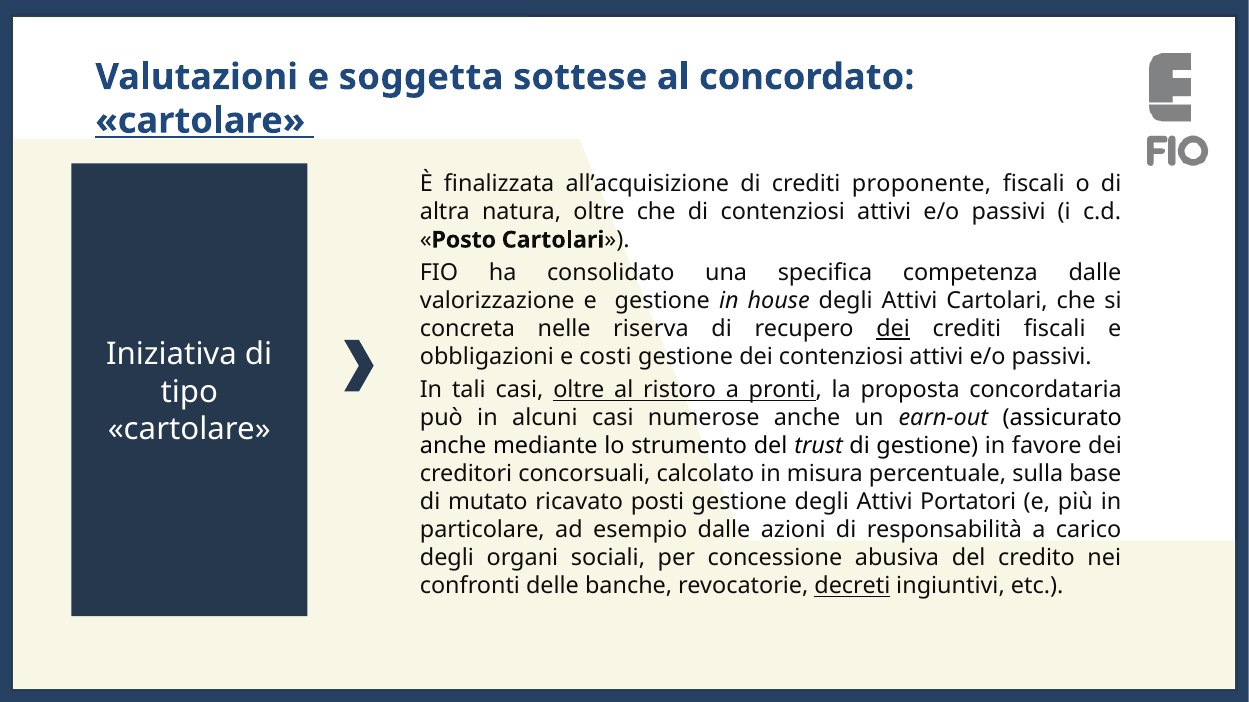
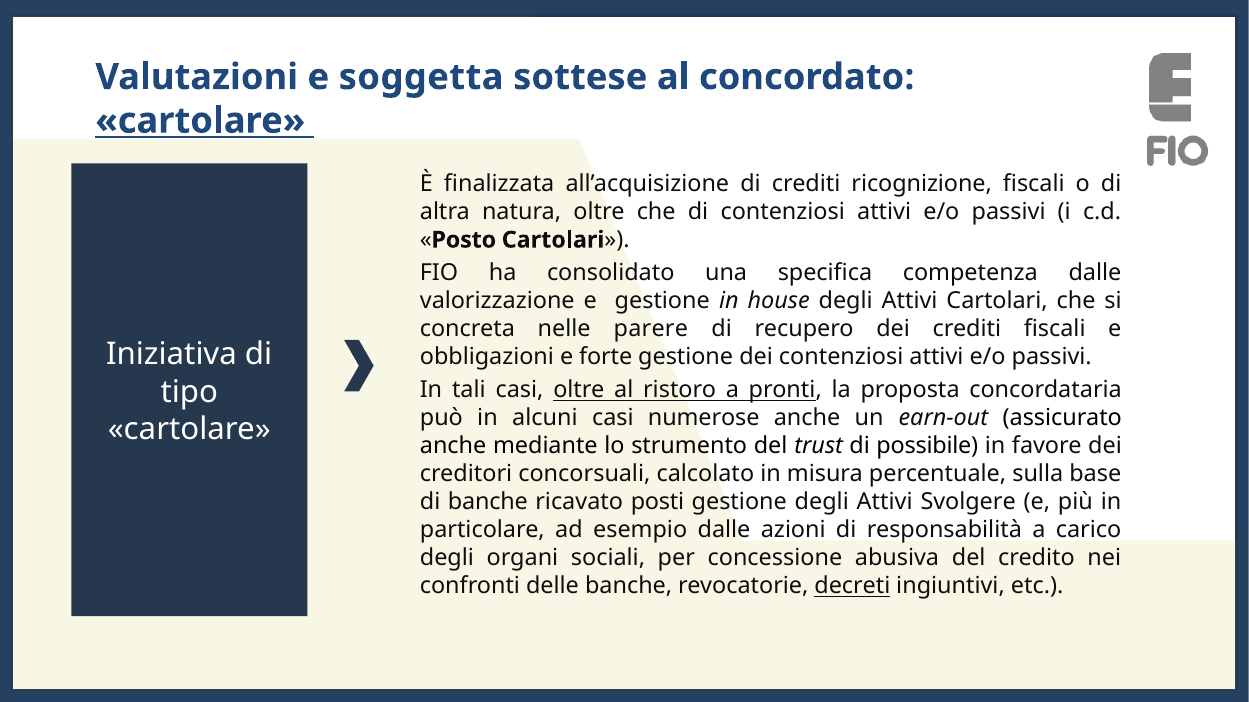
proponente: proponente -> ricognizione
riserva: riserva -> parere
dei at (893, 329) underline: present -> none
costi: costi -> forte
di gestione: gestione -> possibile
di mutato: mutato -> banche
Portatori: Portatori -> Svolgere
